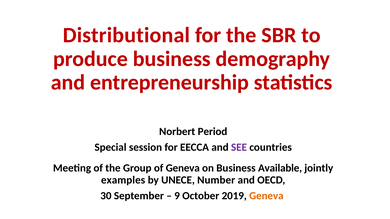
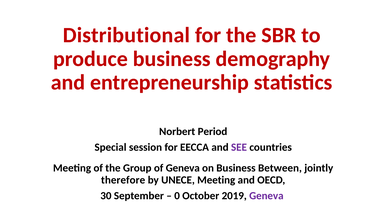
Available: Available -> Between
examples: examples -> therefore
UNECE Number: Number -> Meeting
9: 9 -> 0
Geneva at (266, 196) colour: orange -> purple
